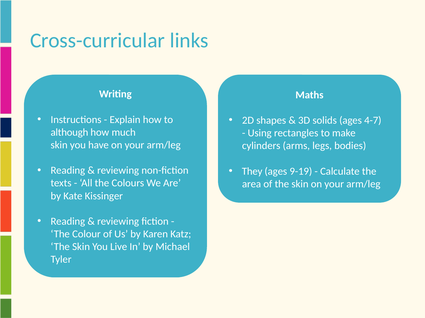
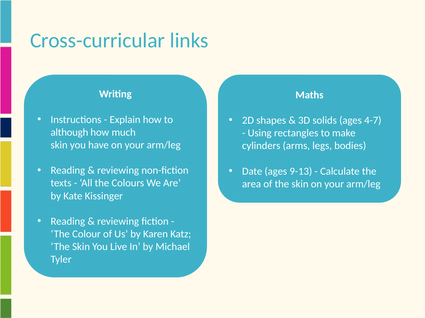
They: They -> Date
9-19: 9-19 -> 9-13
